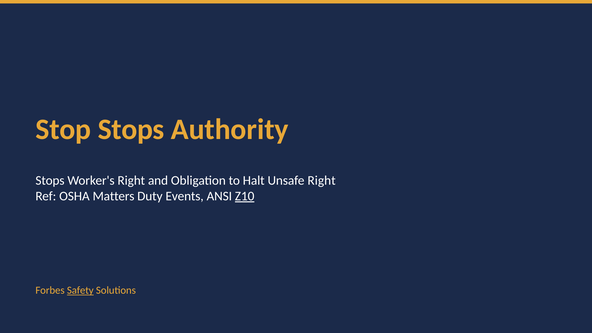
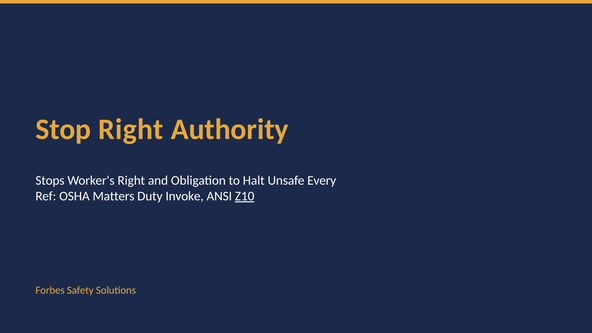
Stop Stops: Stops -> Right
Unsafe Right: Right -> Every
Events: Events -> Invoke
Safety underline: present -> none
